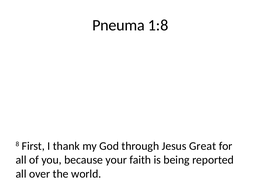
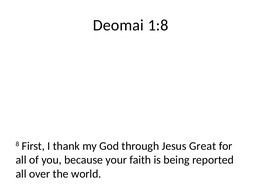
Pneuma: Pneuma -> Deomai
